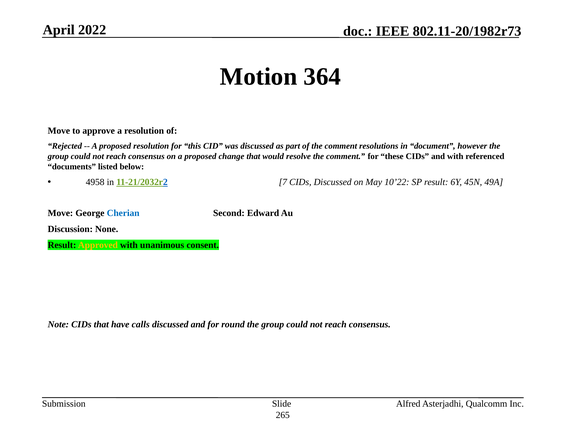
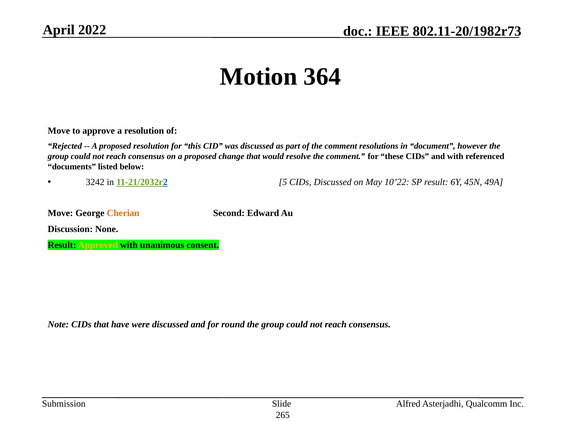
4958: 4958 -> 3242
7: 7 -> 5
Cherian colour: blue -> orange
calls: calls -> were
